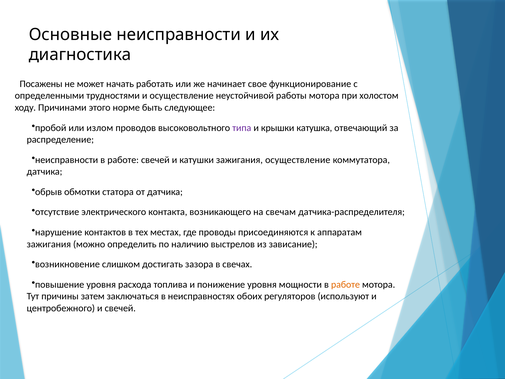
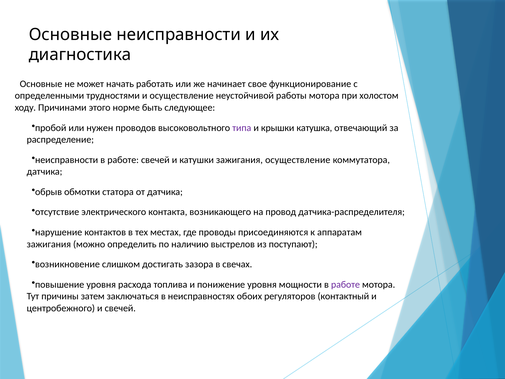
Посажены at (41, 84): Посажены -> Основные
излом: излом -> нужен
свечам: свечам -> провод
зависание: зависание -> поступают
работе at (345, 284) colour: orange -> purple
используют: используют -> контактный
